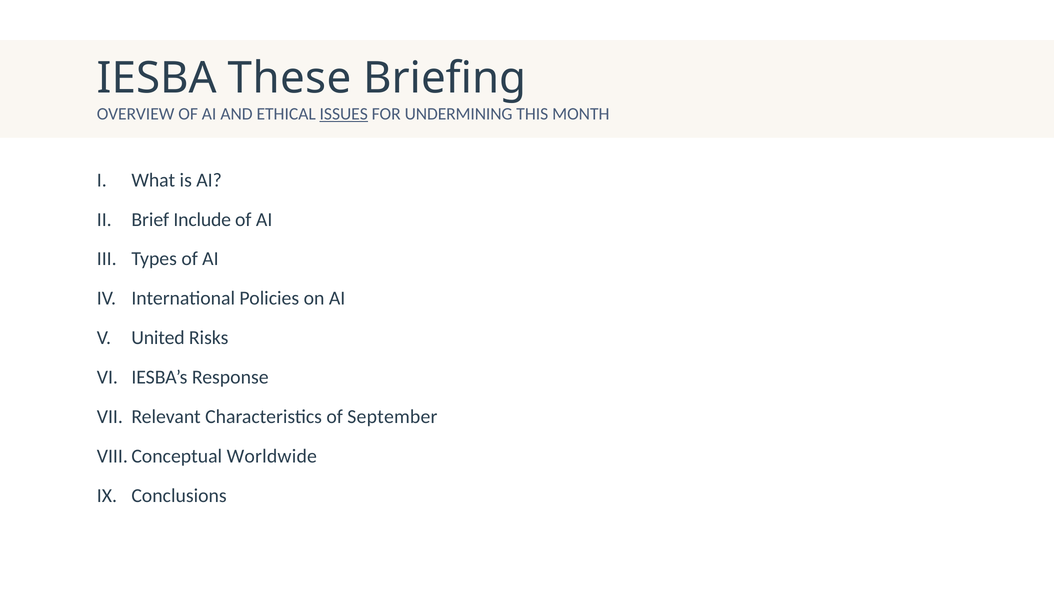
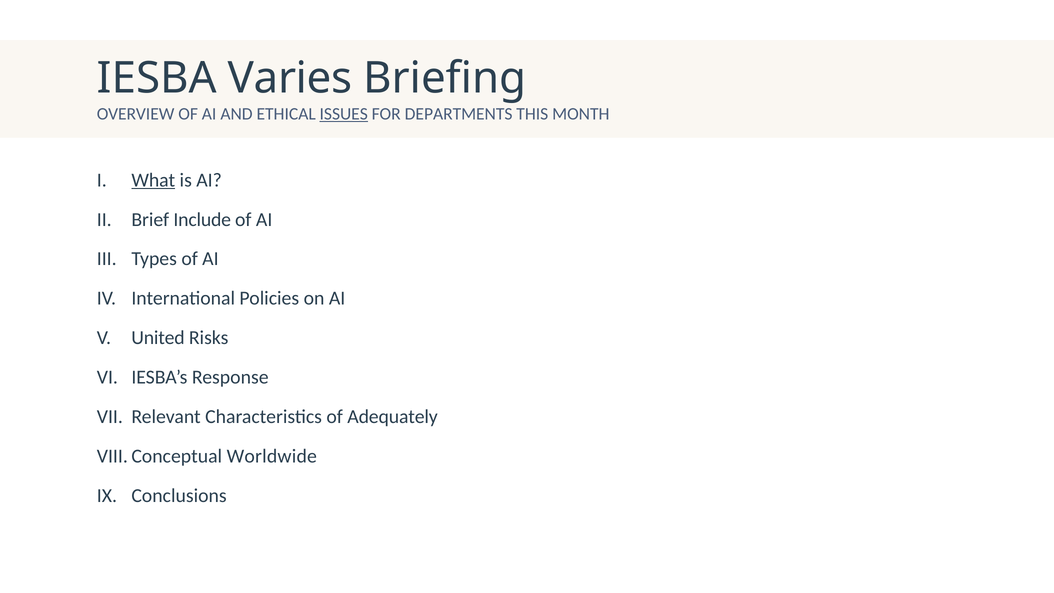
These: These -> Varies
UNDERMINING: UNDERMINING -> DEPARTMENTS
What underline: none -> present
September: September -> Adequately
